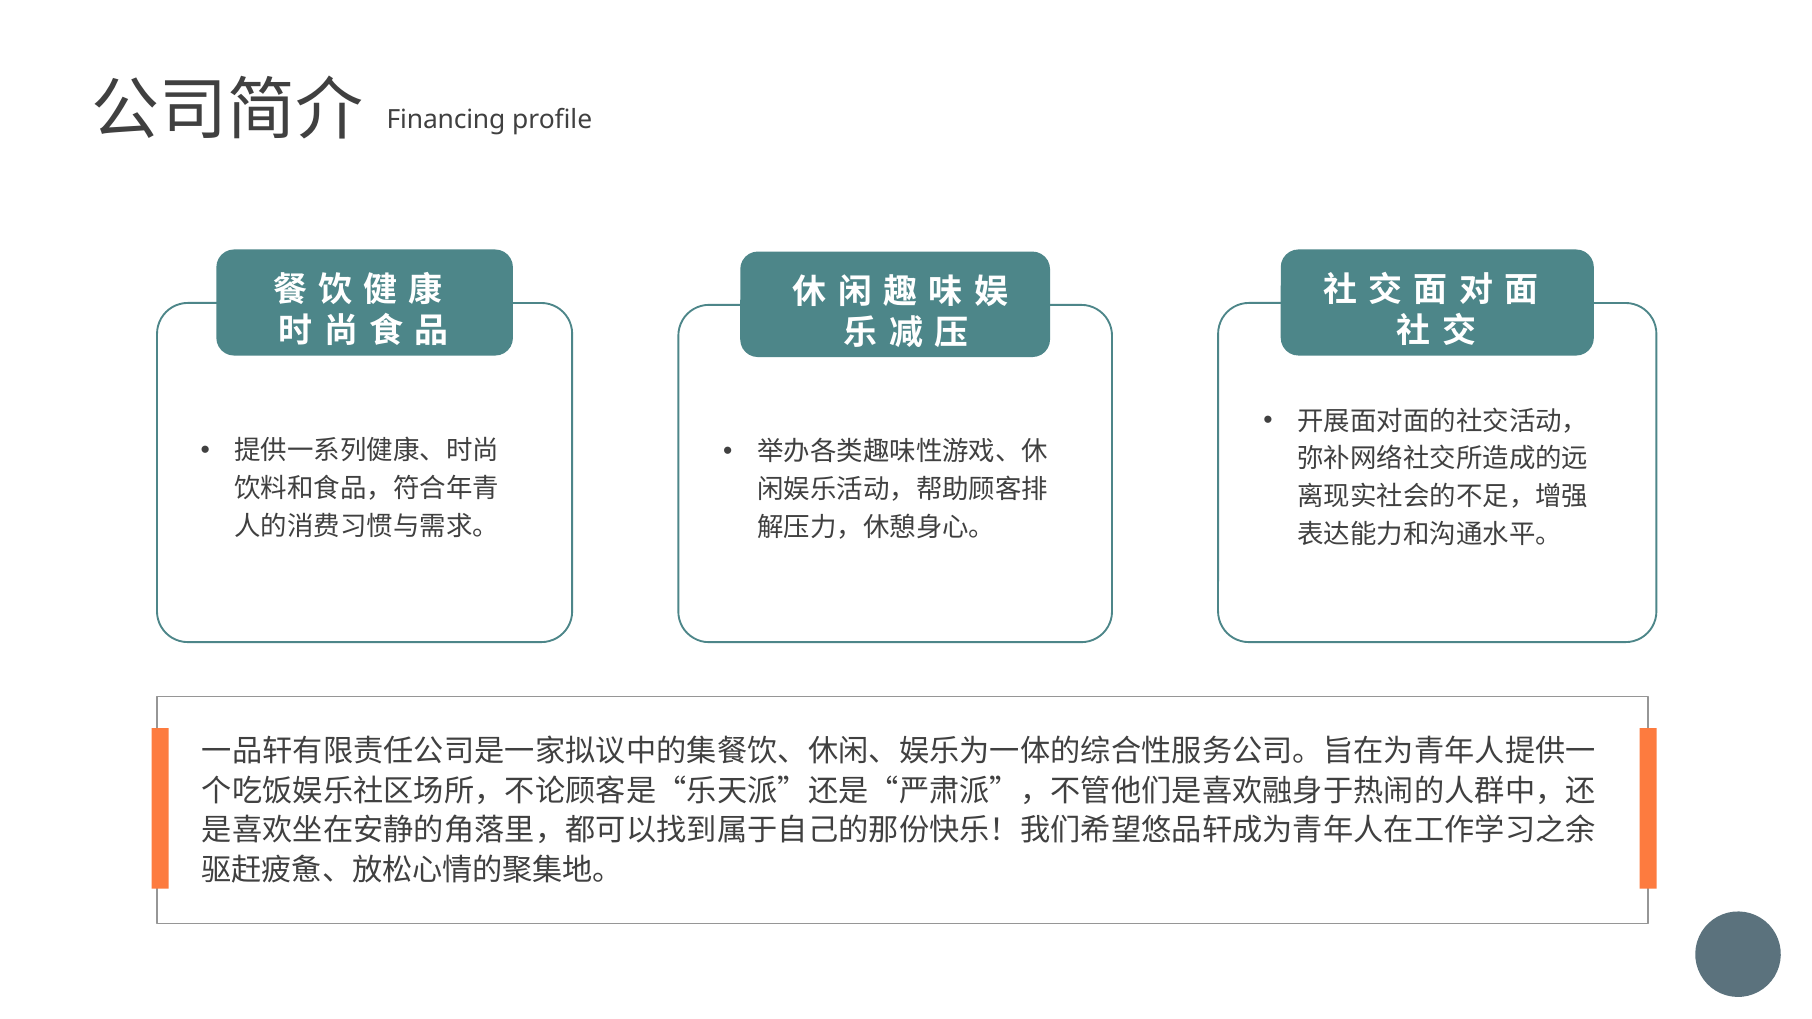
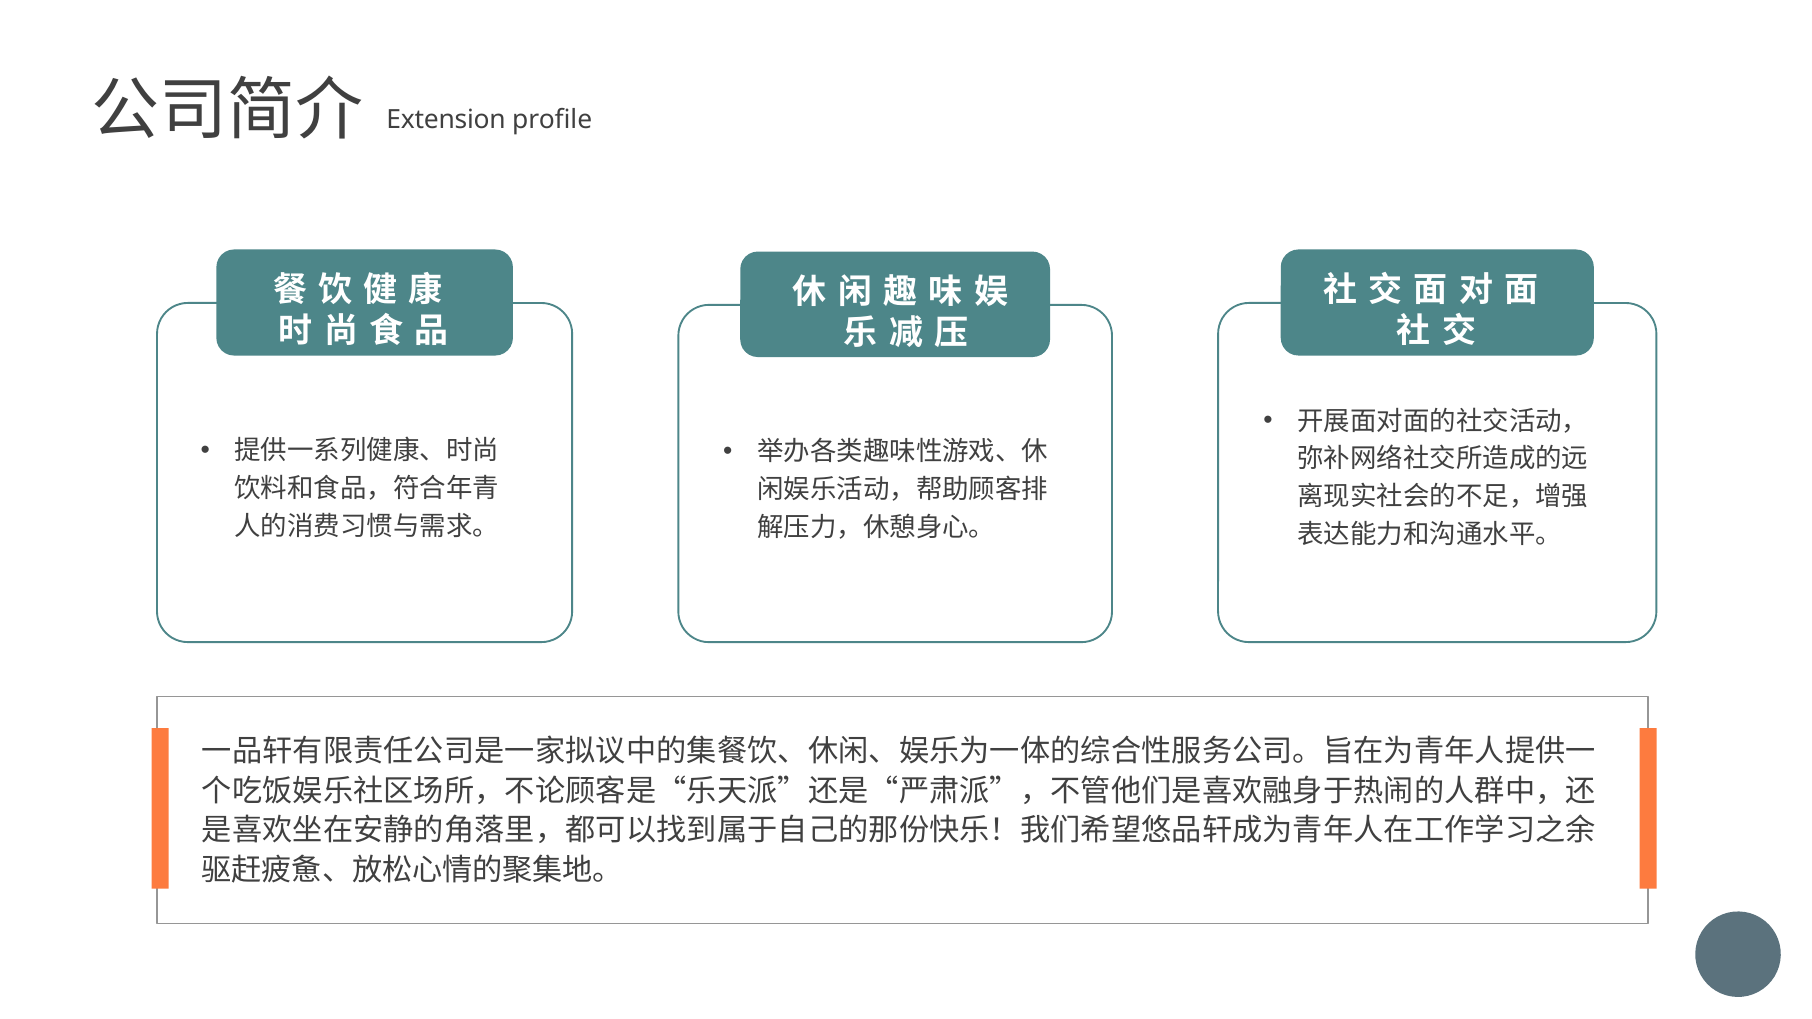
Financing: Financing -> Extension
